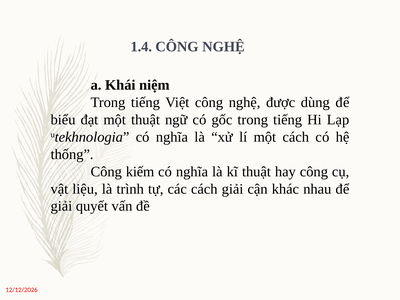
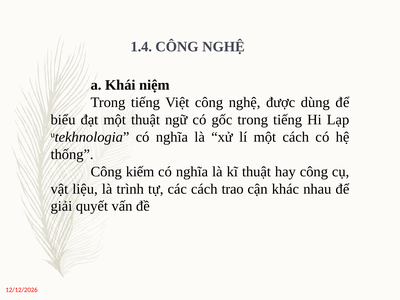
cách giải: giải -> trao
